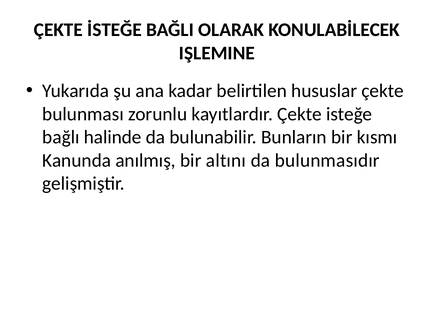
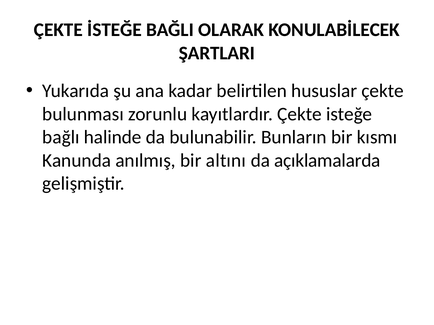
IŞLEMINE: IŞLEMINE -> ŞARTLARI
bulunmasıdır: bulunmasıdır -> açıklamalarda
